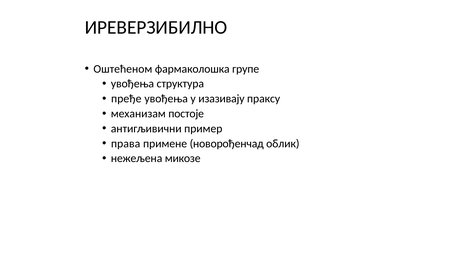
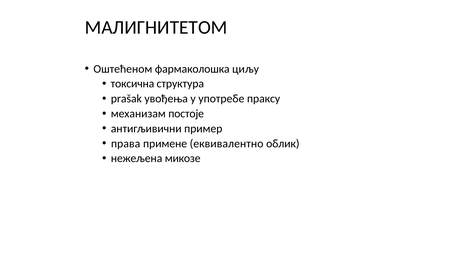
ИРЕВЕРЗИБИЛНО: ИРЕВЕРЗИБИЛНО -> МАЛИГНИТЕТОМ
групе: групе -> циљу
увођења at (132, 84): увођења -> токсична
пређе: пређе -> prašak
изазивају: изазивају -> употребе
новорођенчад: новорођенчад -> еквивалентно
